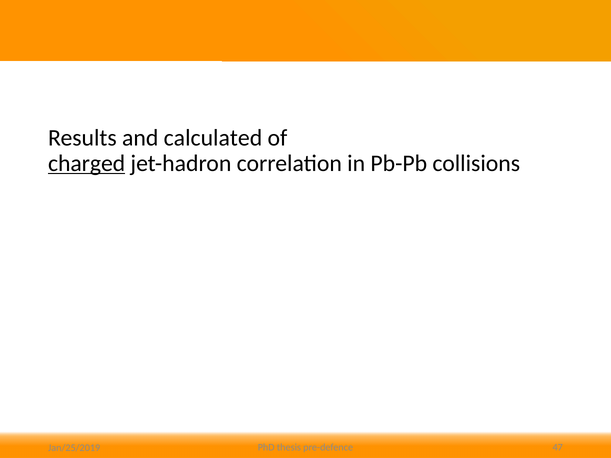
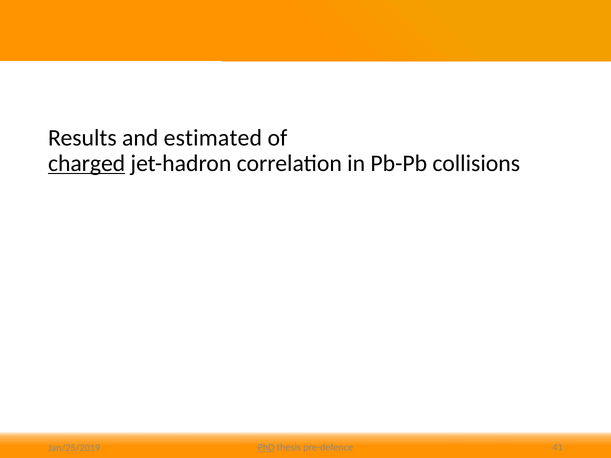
calculated: calculated -> estimated
PhD underline: none -> present
47: 47 -> 41
